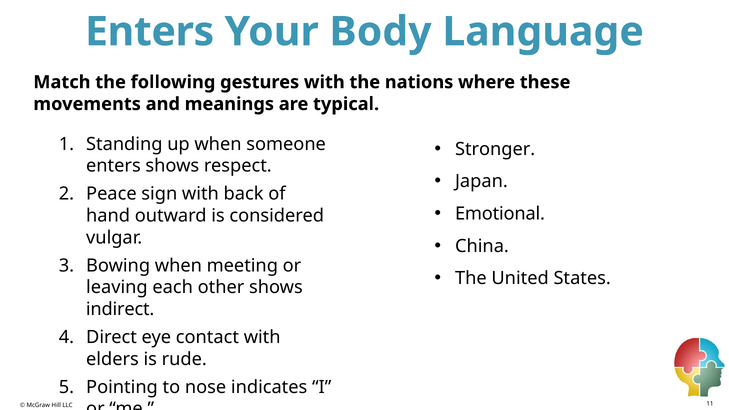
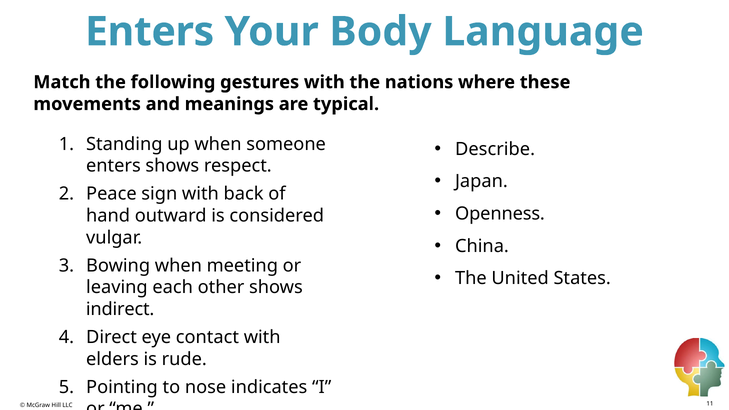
Stronger: Stronger -> Describe
Emotional: Emotional -> Openness
